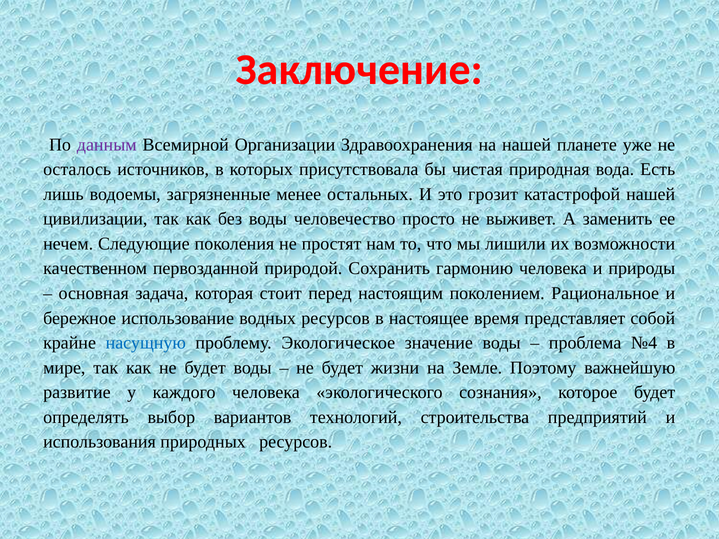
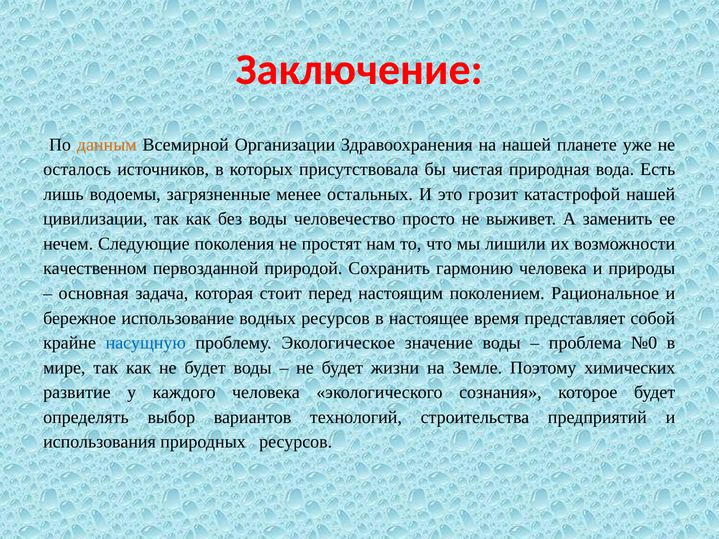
данным colour: purple -> orange
№4: №4 -> №0
важнейшую: важнейшую -> химических
